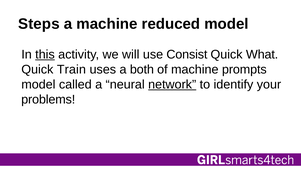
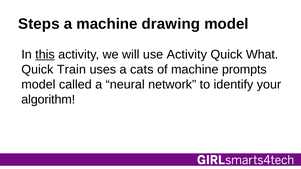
reduced: reduced -> drawing
use Consist: Consist -> Activity
both: both -> cats
network underline: present -> none
problems: problems -> algorithm
